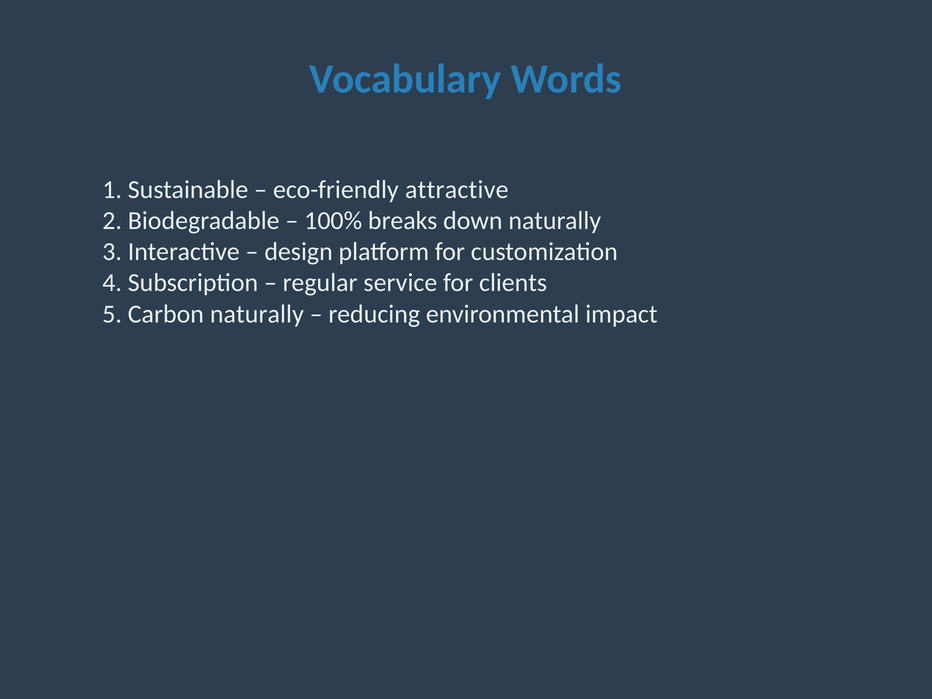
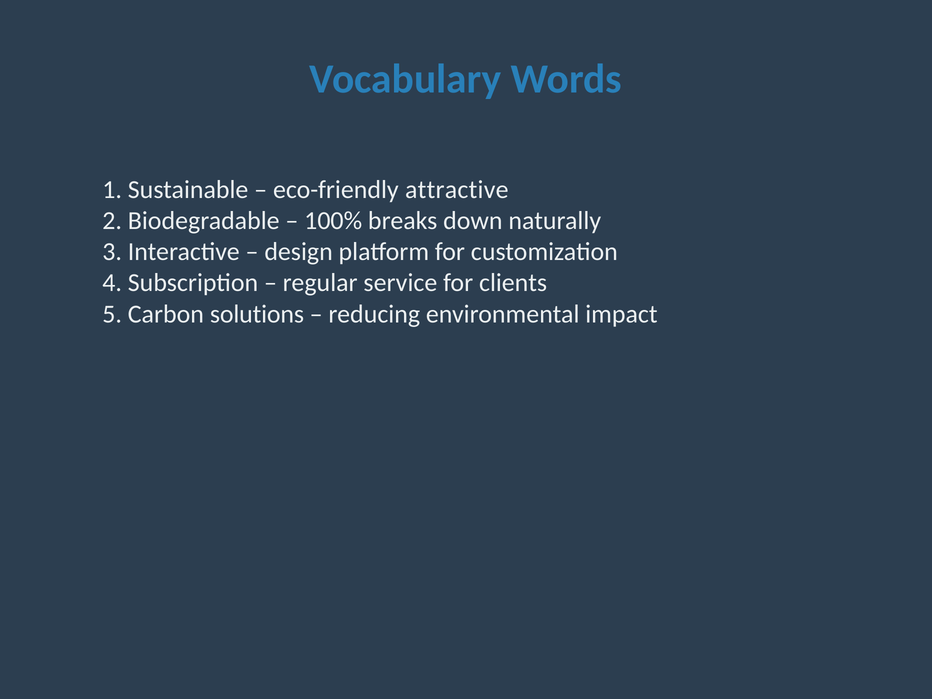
Carbon naturally: naturally -> solutions
